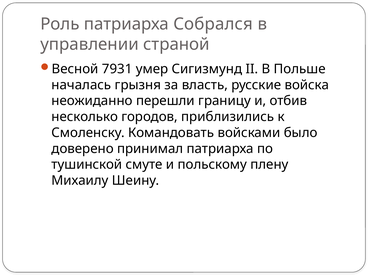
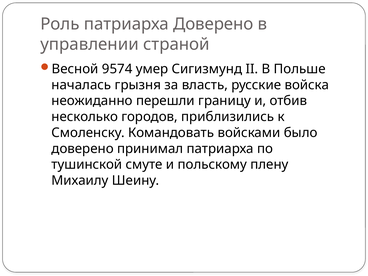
патриарха Собрался: Собрался -> Доверено
7931: 7931 -> 9574
